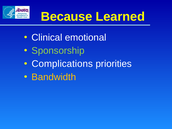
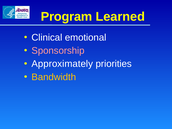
Because: Because -> Program
Sponsorship colour: light green -> pink
Complications: Complications -> Approximately
